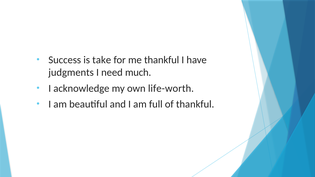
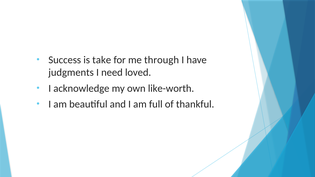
me thankful: thankful -> through
much: much -> loved
life-worth: life-worth -> like-worth
